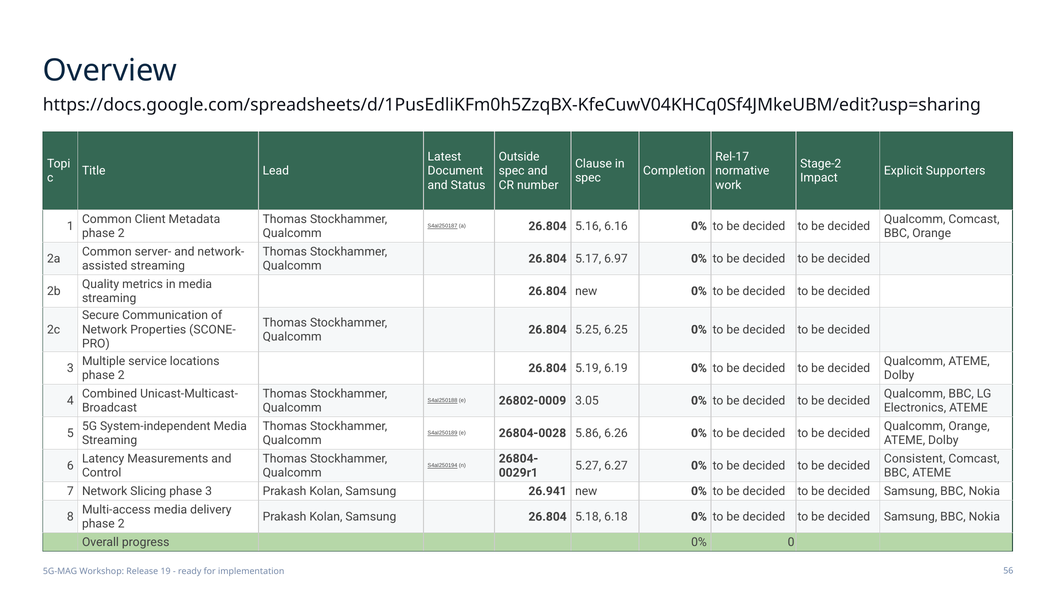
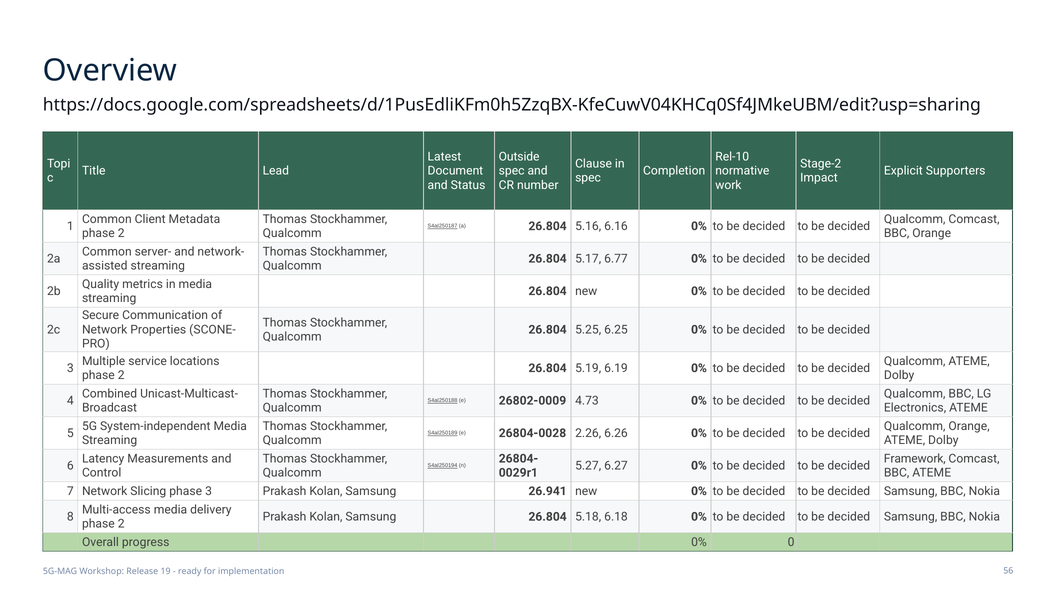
Rel-17: Rel-17 -> Rel-10
6.97: 6.97 -> 6.77
3.05: 3.05 -> 4.73
5.86: 5.86 -> 2.26
Consistent: Consistent -> Framework
